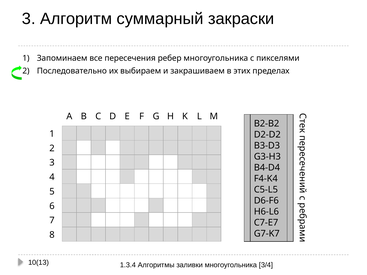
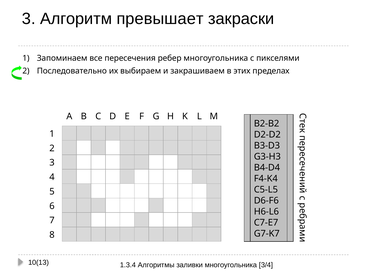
суммарный: суммарный -> превышает
